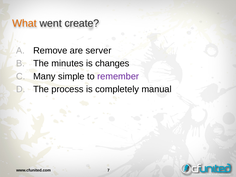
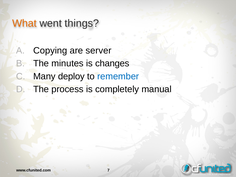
create: create -> things
Remove: Remove -> Copying
simple: simple -> deploy
remember colour: purple -> blue
